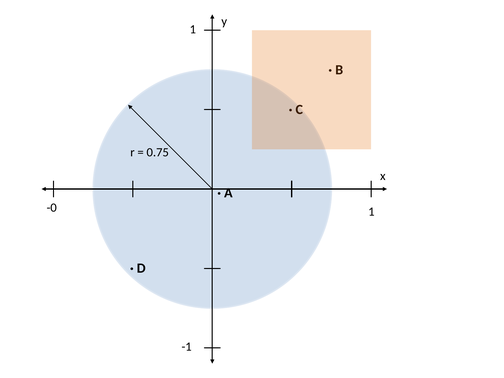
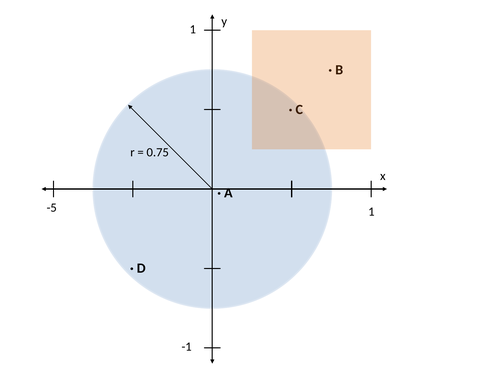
-0: -0 -> -5
